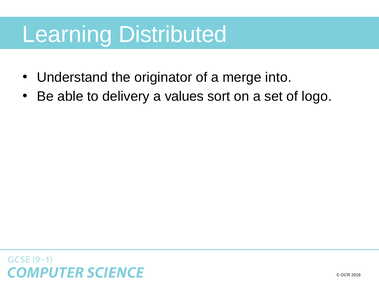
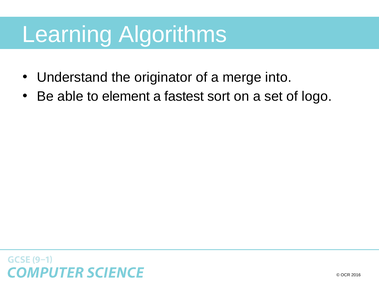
Distributed: Distributed -> Algorithms
delivery: delivery -> element
values: values -> fastest
